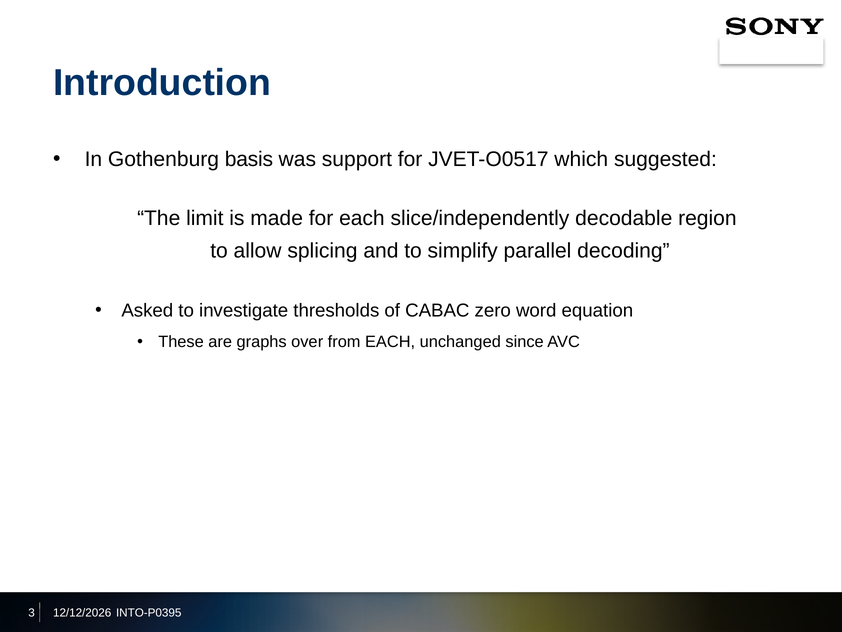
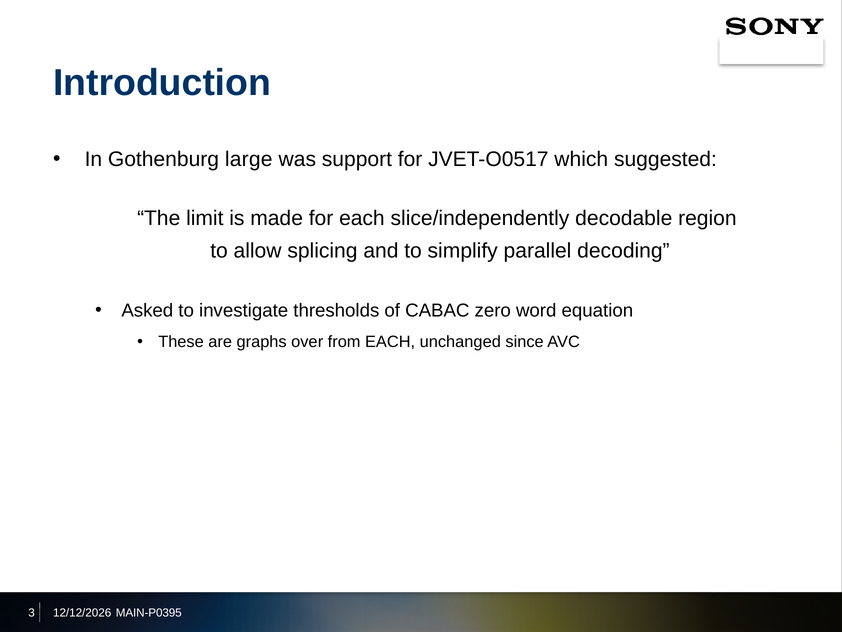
basis: basis -> large
INTO-P0395: INTO-P0395 -> MAIN-P0395
